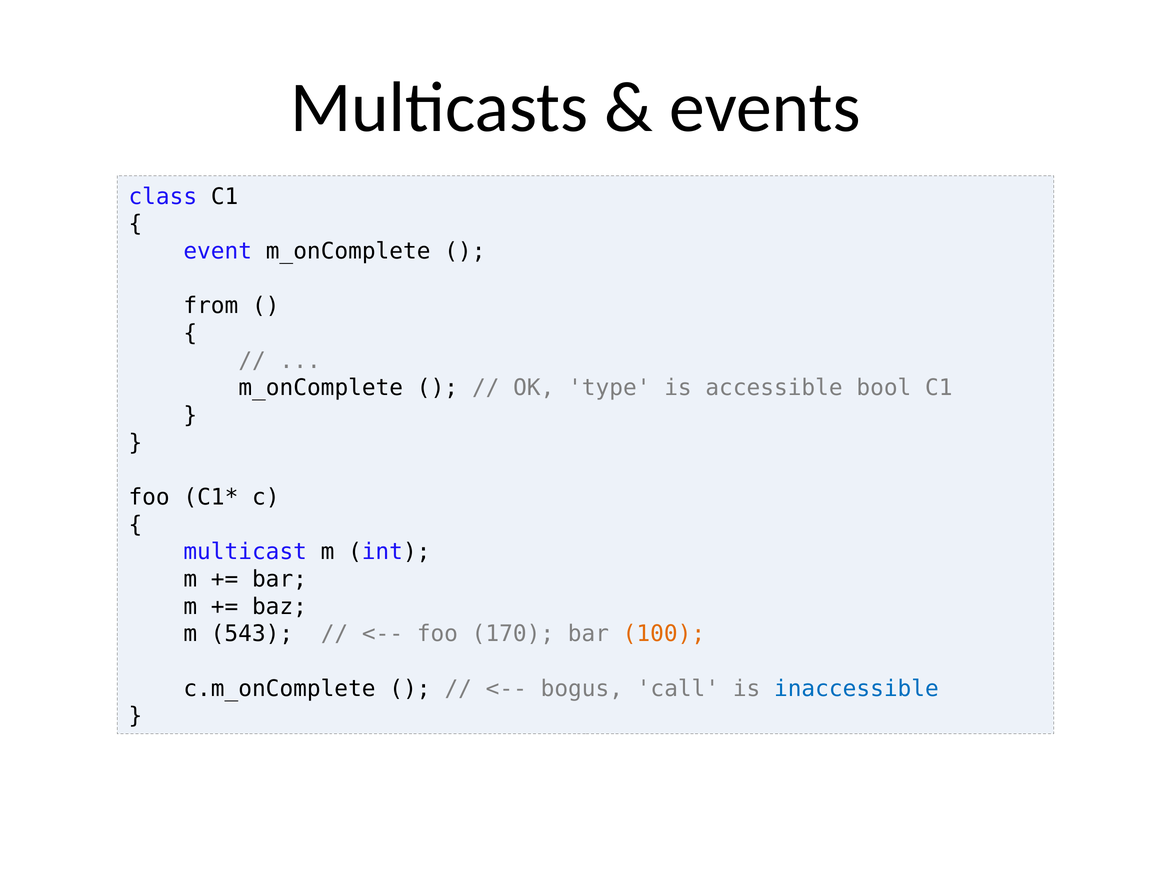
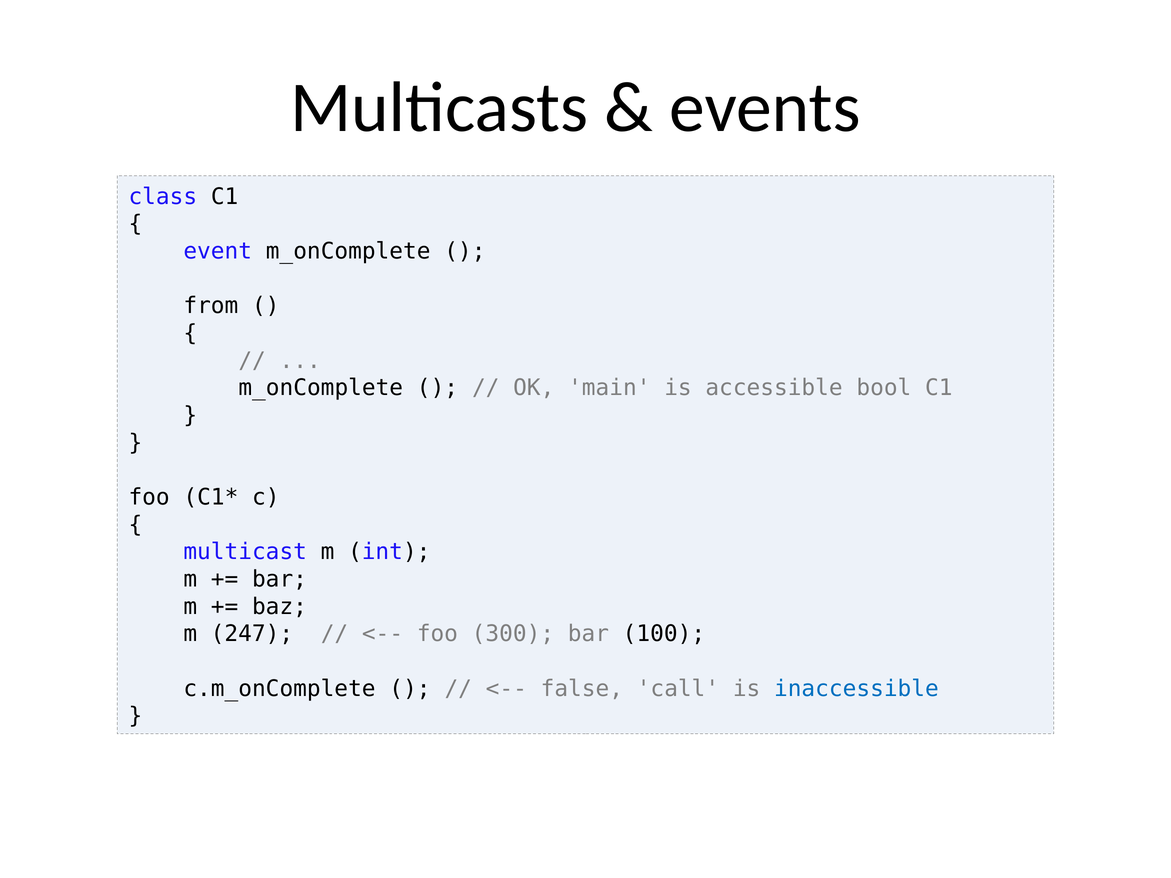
type: type -> main
543: 543 -> 247
170: 170 -> 300
100 colour: orange -> black
bogus: bogus -> false
